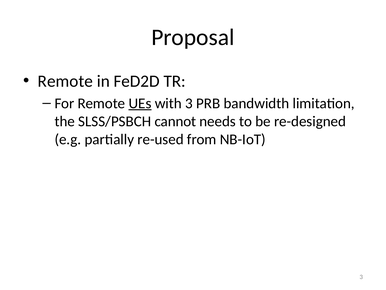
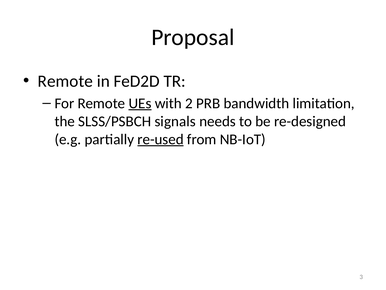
with 3: 3 -> 2
cannot: cannot -> signals
re-used underline: none -> present
